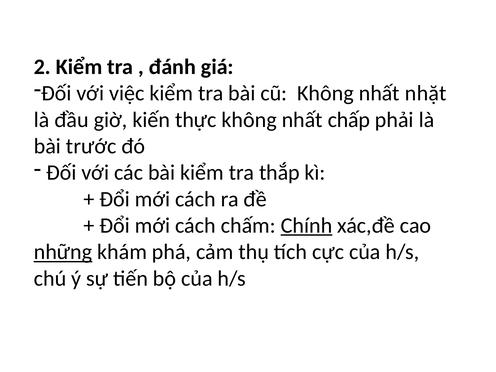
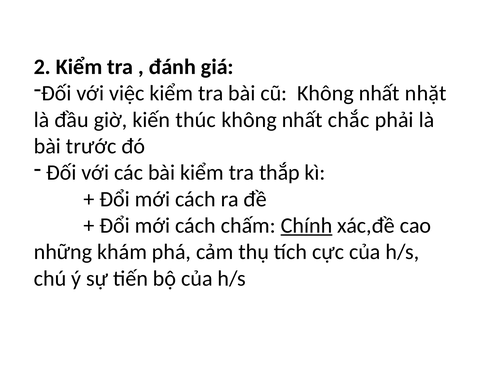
thực: thực -> thúc
chấp: chấp -> chắc
những underline: present -> none
